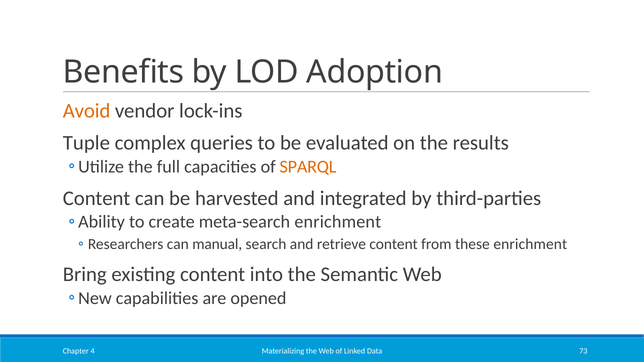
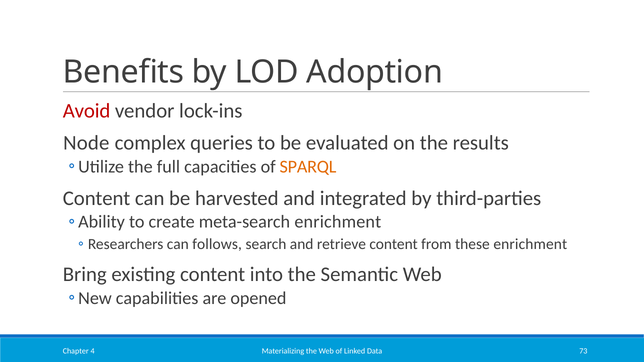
Avoid colour: orange -> red
Tuple: Tuple -> Node
manual: manual -> follows
